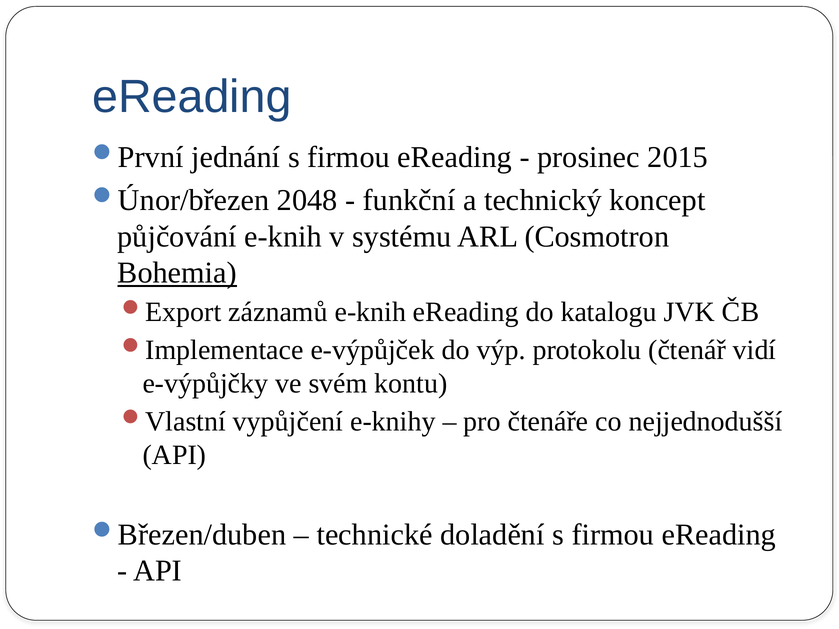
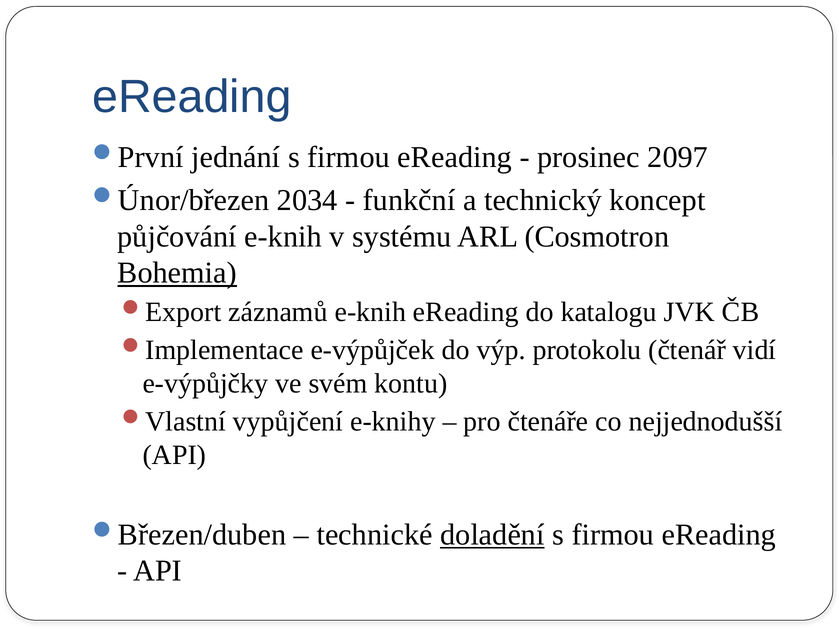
2015: 2015 -> 2097
2048: 2048 -> 2034
doladění underline: none -> present
